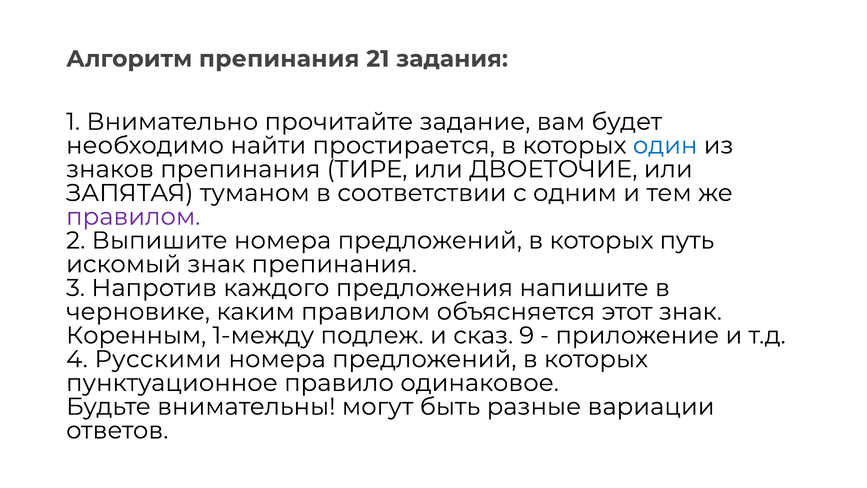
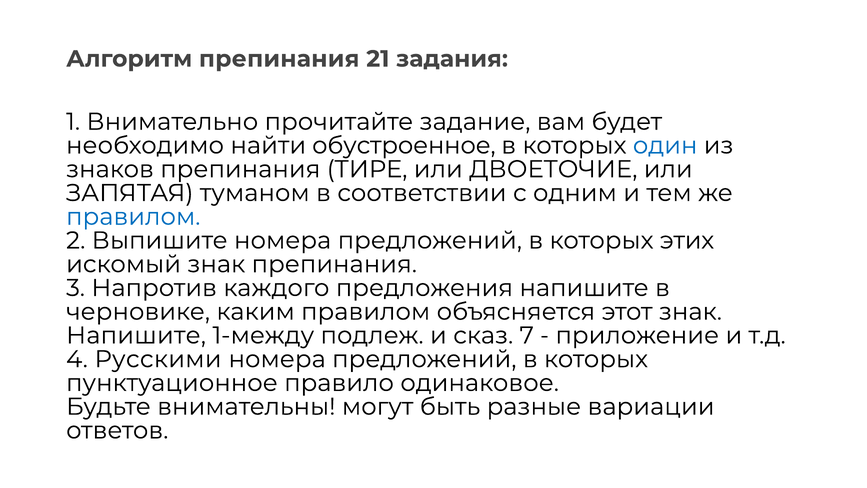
простирается: простирается -> обустроенное
правилом at (133, 217) colour: purple -> blue
путь: путь -> этих
Коренным at (136, 335): Коренным -> Напишите
9: 9 -> 7
